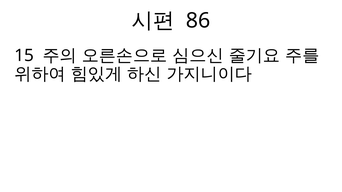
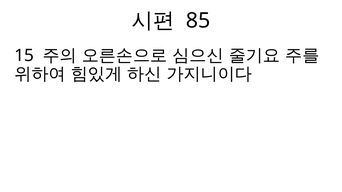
86: 86 -> 85
